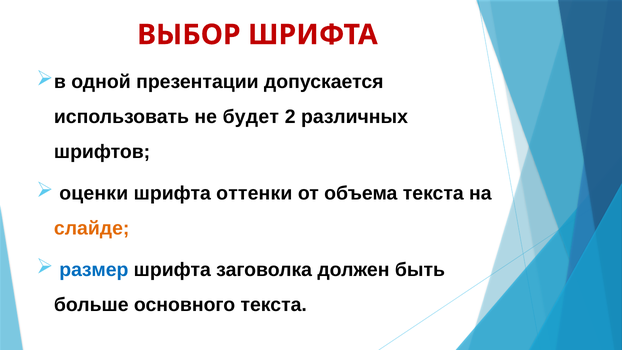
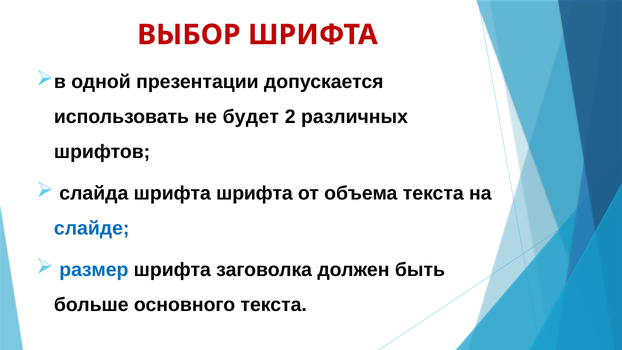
оценки: оценки -> слайда
шрифта оттенки: оттенки -> шрифта
слайде colour: orange -> blue
